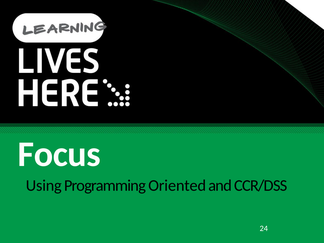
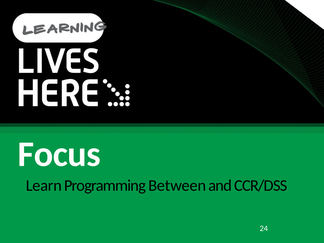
Using: Using -> Learn
Oriented: Oriented -> Between
